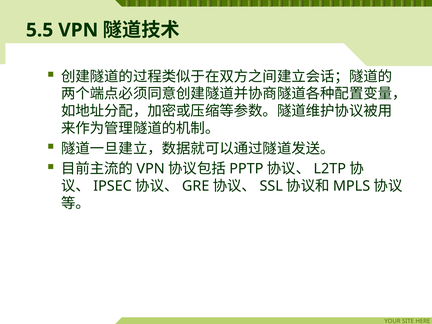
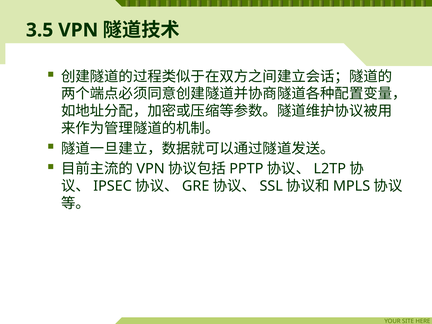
5.5: 5.5 -> 3.5
